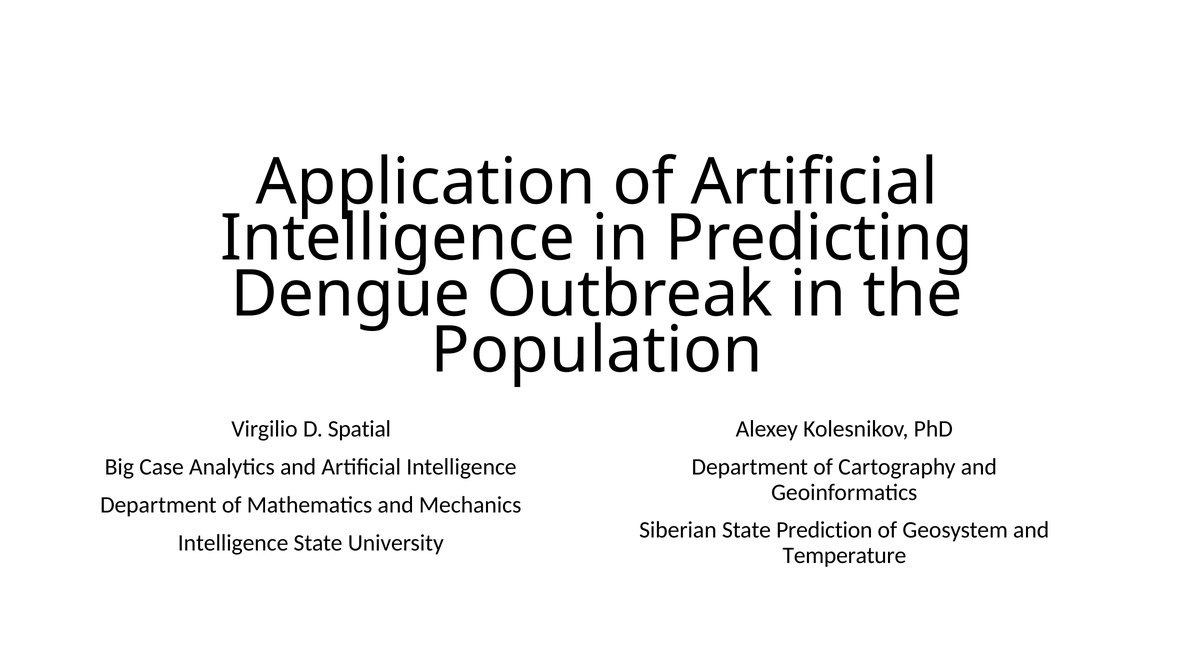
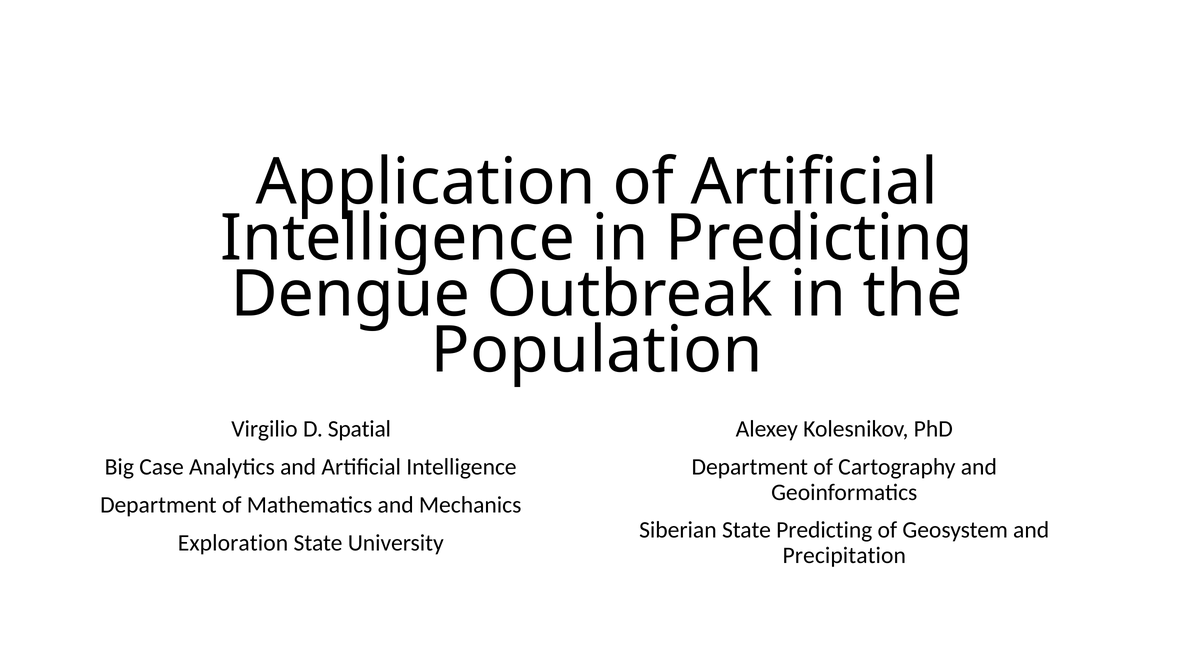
State Prediction: Prediction -> Predicting
Intelligence at (233, 543): Intelligence -> Exploration
Temperature: Temperature -> Precipitation
